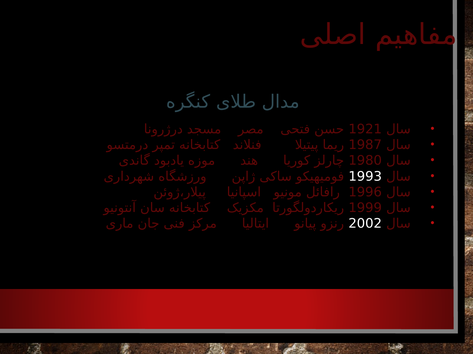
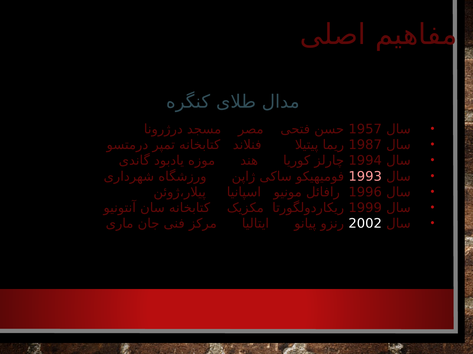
1921: 1921 -> 1957
1980: 1980 -> 1994
1993 colour: white -> pink
